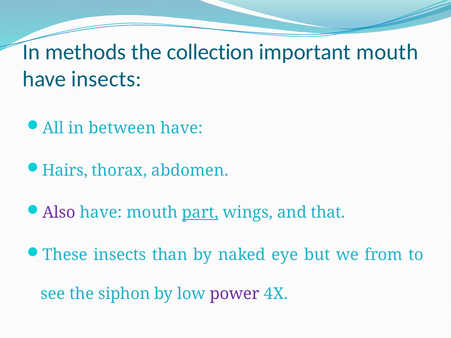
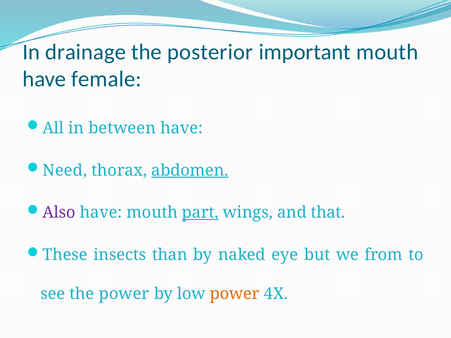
methods: methods -> drainage
collection: collection -> posterior
have insects: insects -> female
Hairs: Hairs -> Need
abdomen underline: none -> present
the siphon: siphon -> power
power at (235, 294) colour: purple -> orange
